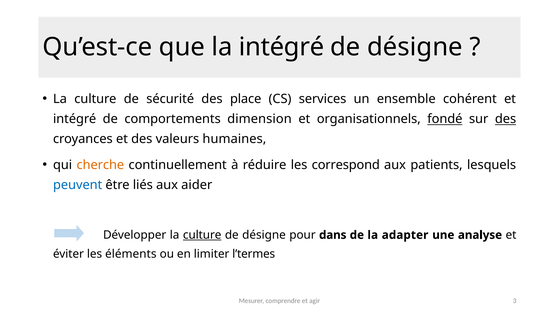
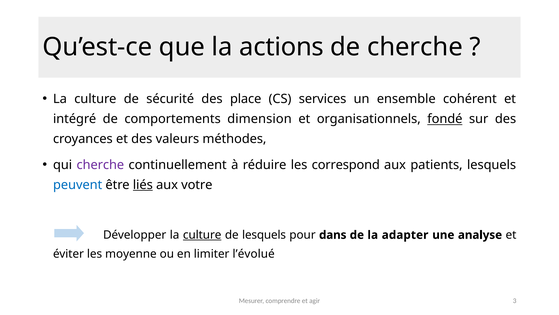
la intégré: intégré -> actions
désigne at (415, 47): désigne -> cherche
des at (506, 119) underline: present -> none
humaines: humaines -> méthodes
cherche at (100, 165) colour: orange -> purple
liés underline: none -> present
aider: aider -> votre
désigne at (264, 235): désigne -> lesquels
éléments: éléments -> moyenne
l’termes: l’termes -> l’évolué
